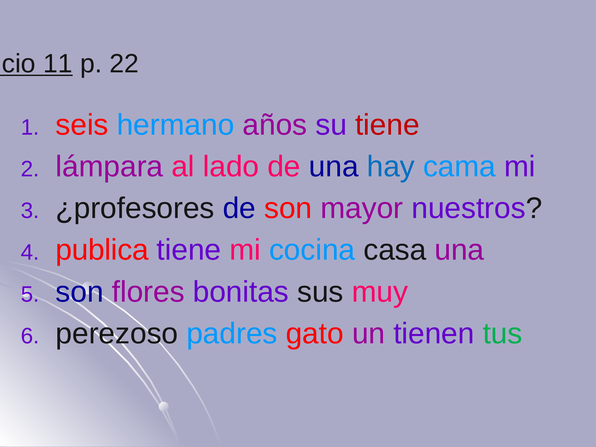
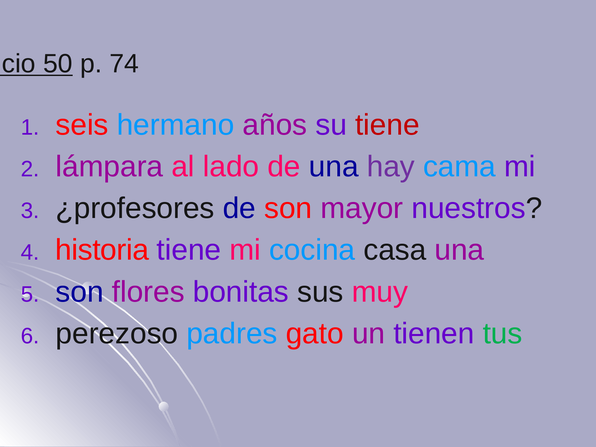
11: 11 -> 50
22: 22 -> 74
hay colour: blue -> purple
publica: publica -> historia
